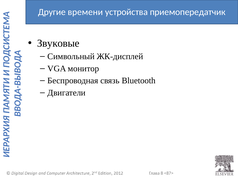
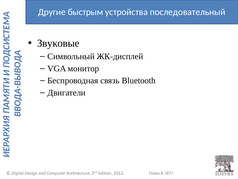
времени: времени -> быстрым
приемопередатчик: приемопередатчик -> последовательный
